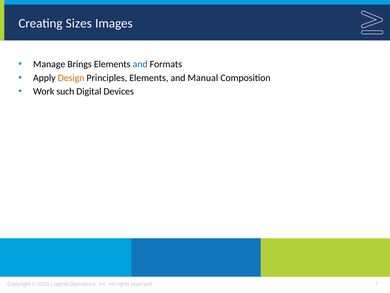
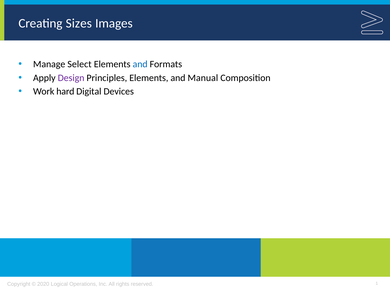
Brings: Brings -> Select
Design colour: orange -> purple
such: such -> hard
